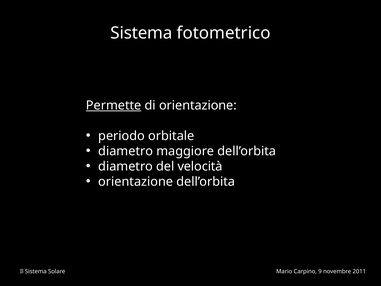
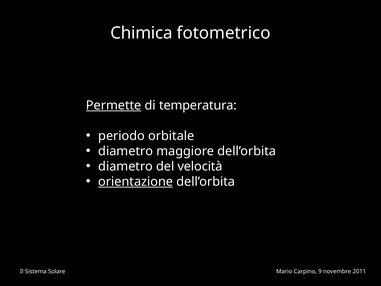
Sistema at (141, 33): Sistema -> Chimica
di orientazione: orientazione -> temperatura
orientazione at (136, 181) underline: none -> present
